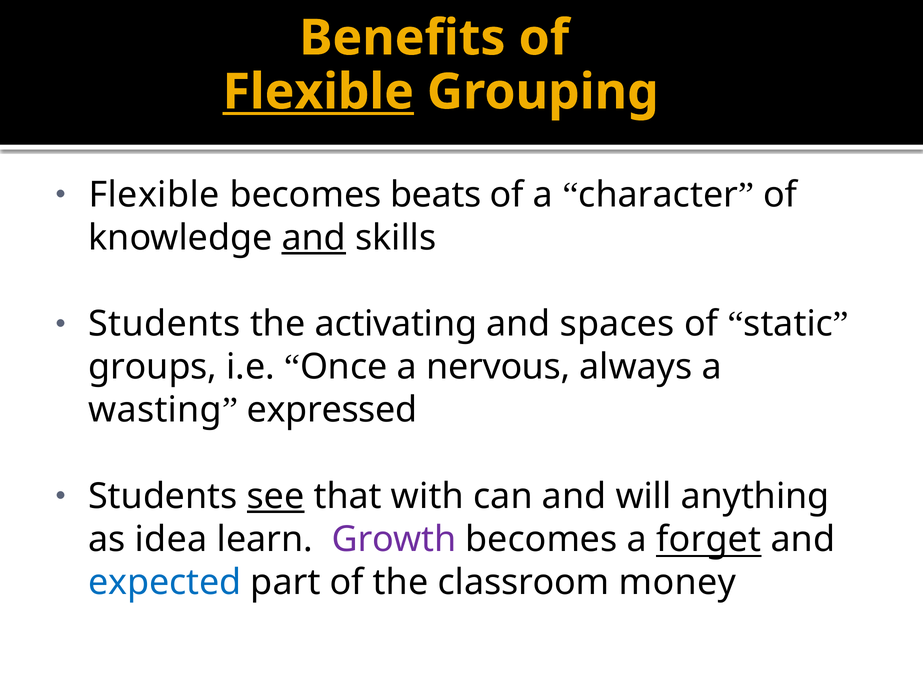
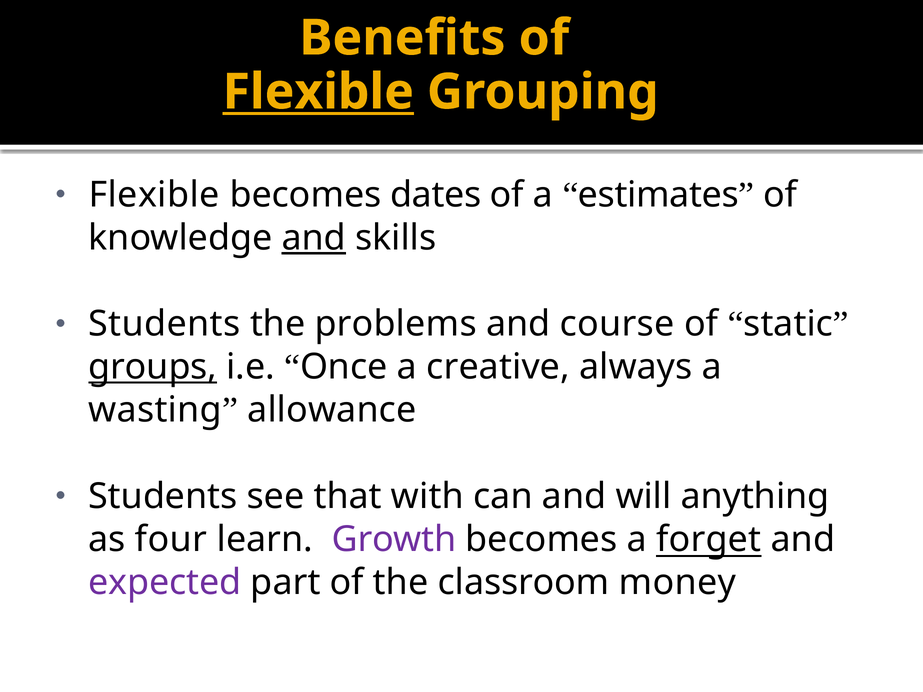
beats: beats -> dates
character: character -> estimates
activating: activating -> problems
spaces: spaces -> course
groups underline: none -> present
nervous: nervous -> creative
expressed: expressed -> allowance
see underline: present -> none
idea: idea -> four
expected colour: blue -> purple
